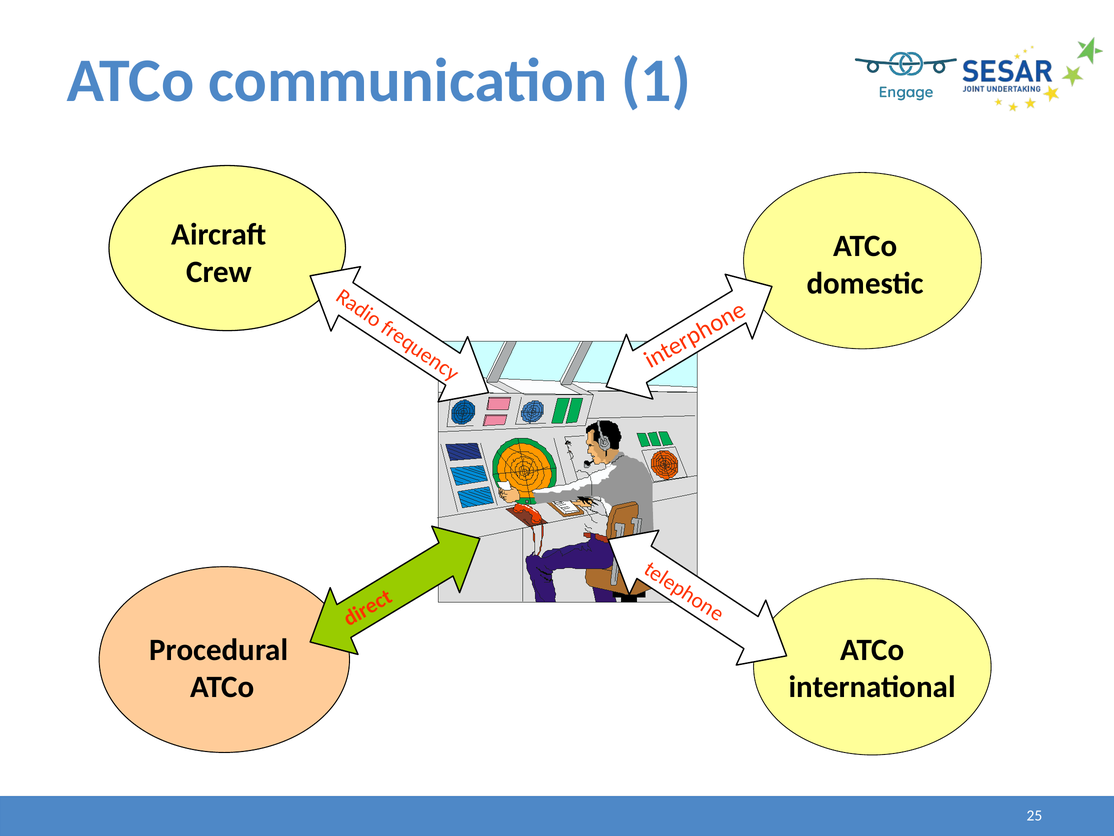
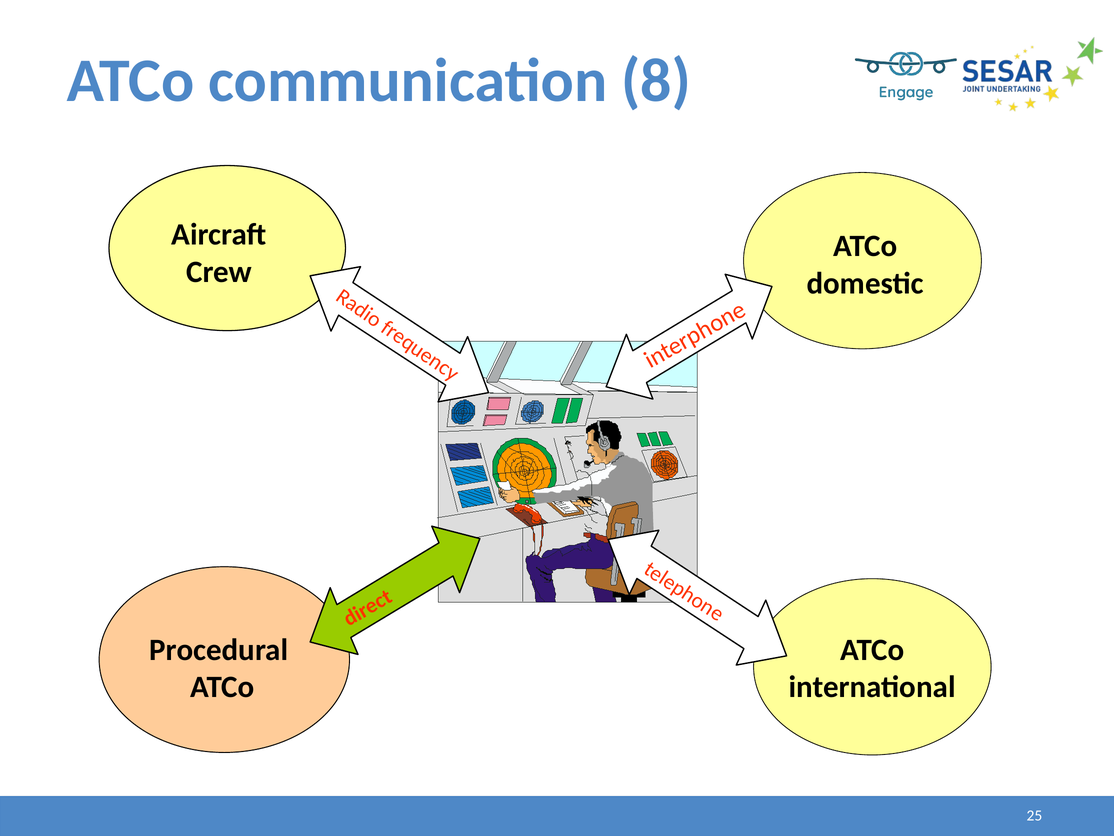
1: 1 -> 8
